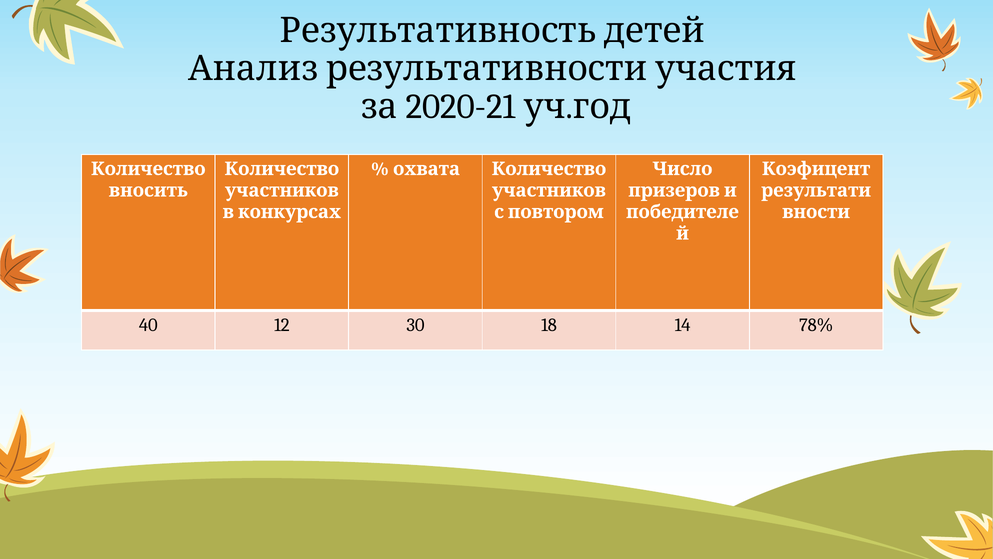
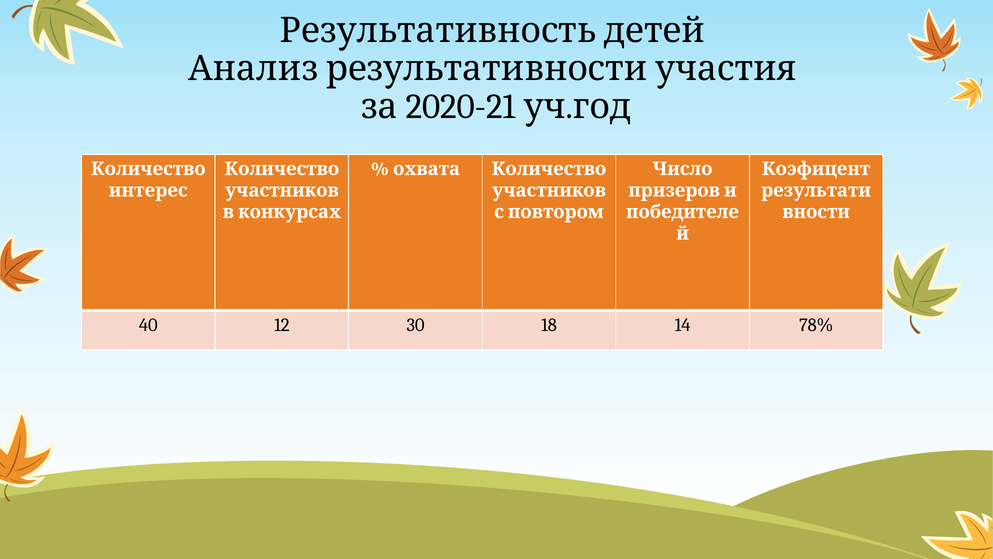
вносить: вносить -> интерес
